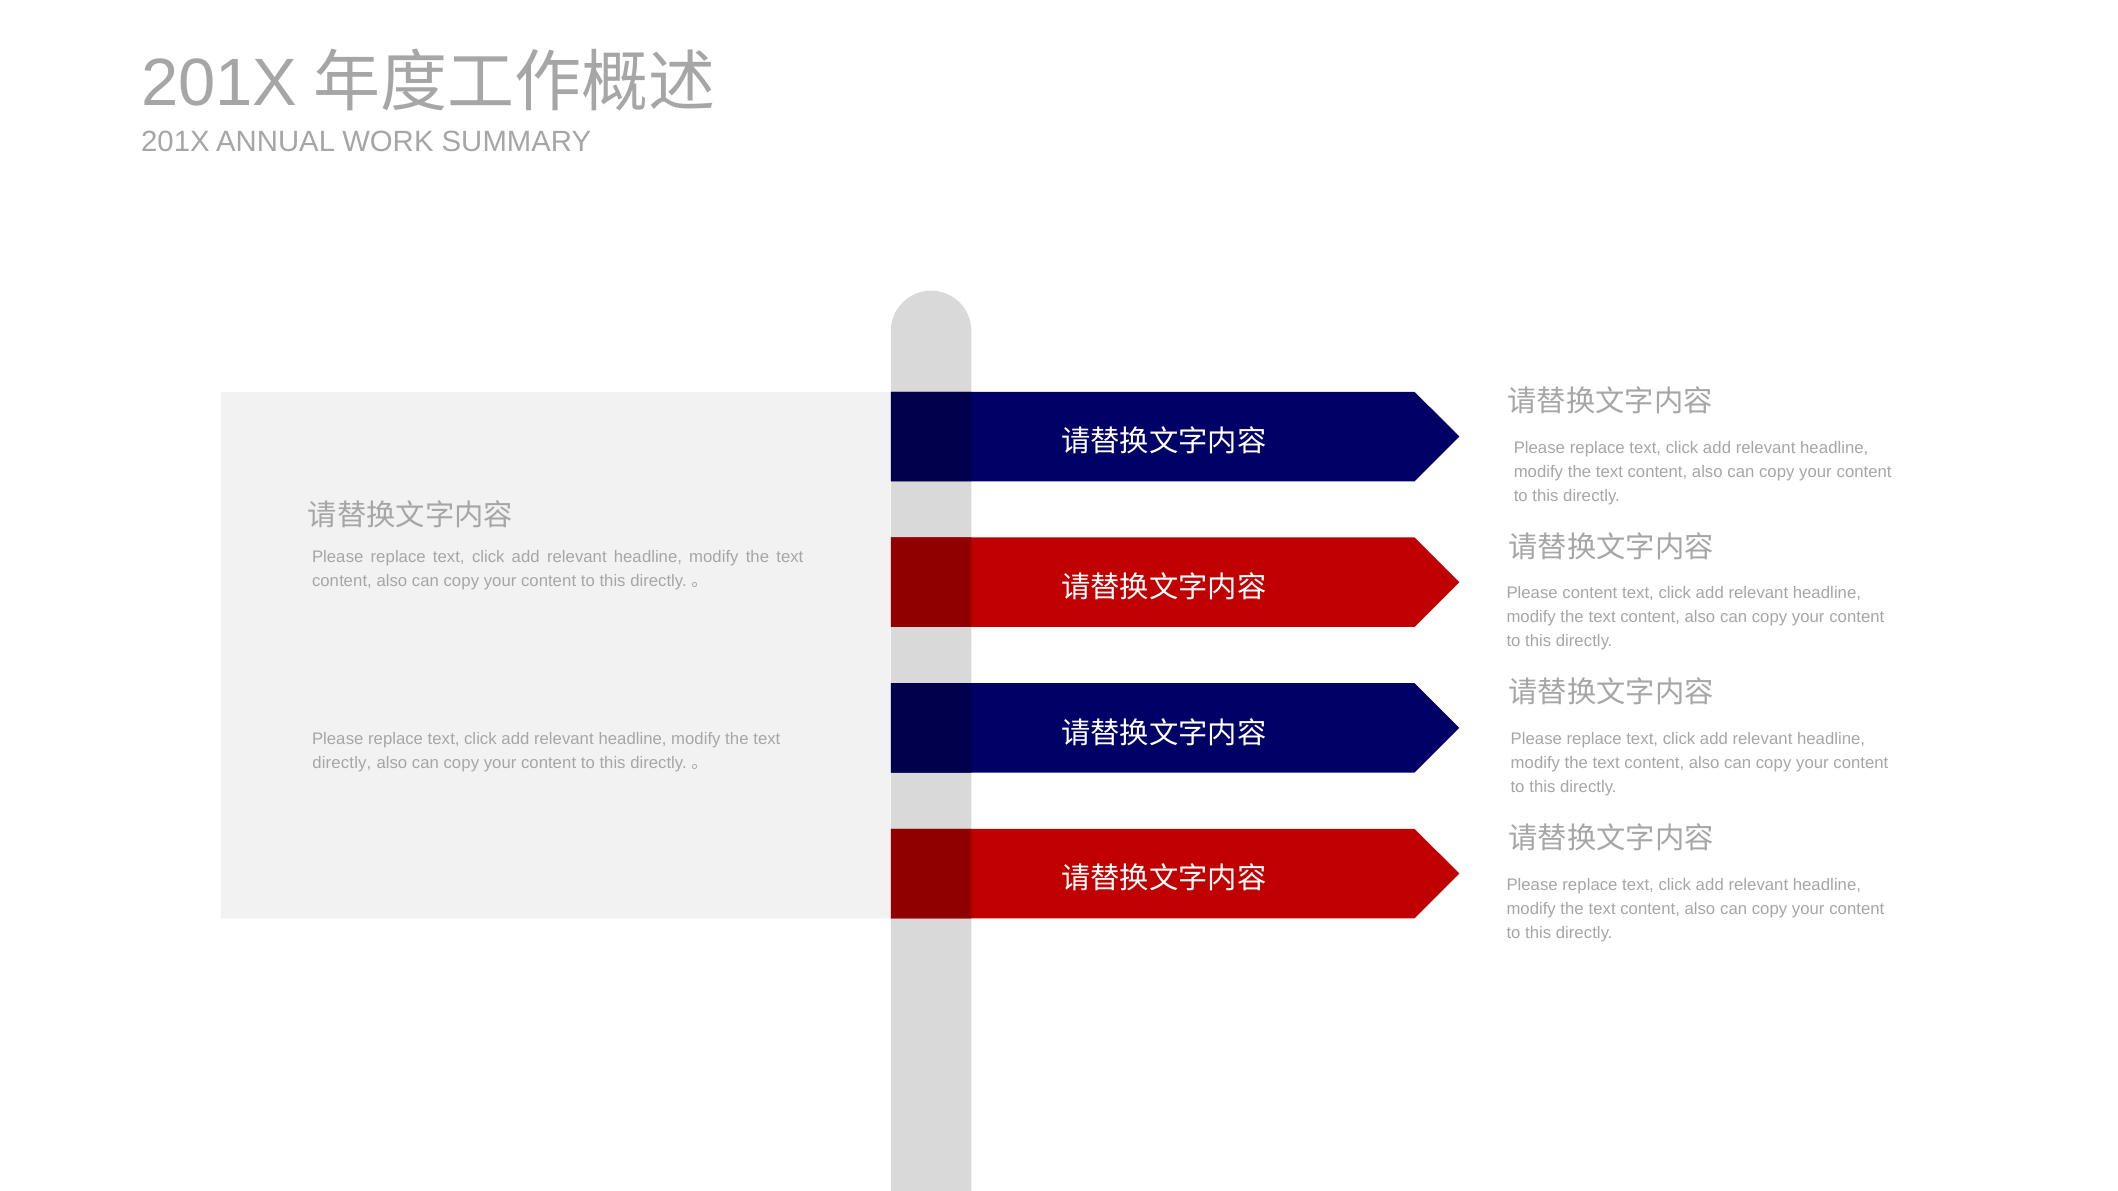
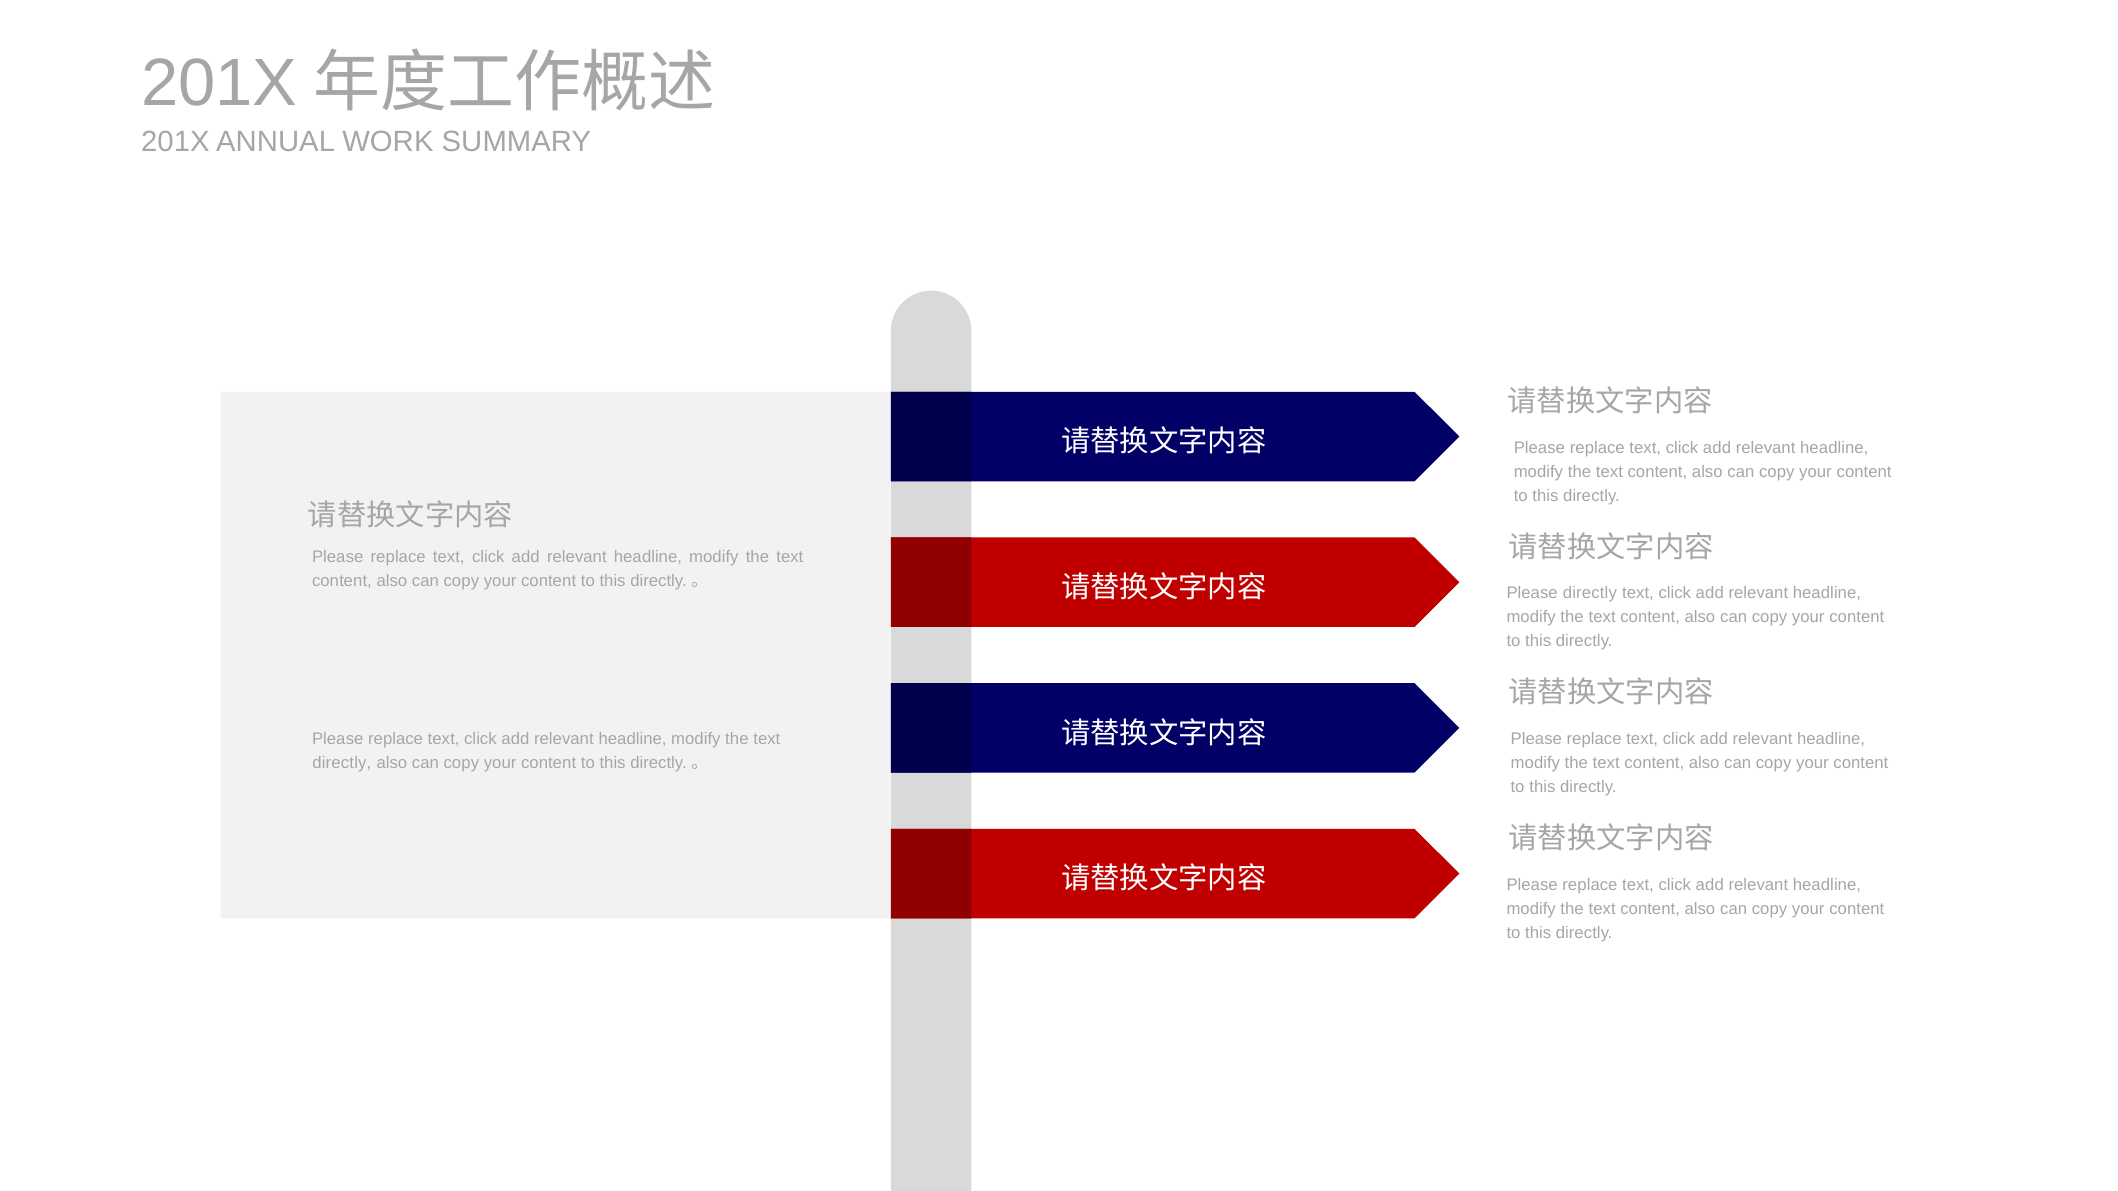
Please content: content -> directly
